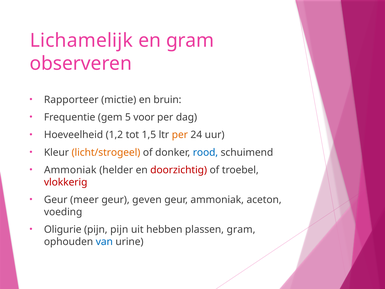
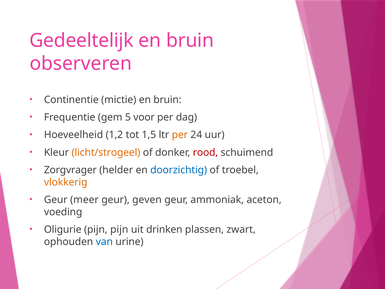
Lichamelijk: Lichamelijk -> Gedeeltelijk
gram at (190, 40): gram -> bruin
Rapporteer: Rapporteer -> Continentie
rood colour: blue -> red
Ammoniak at (70, 170): Ammoniak -> Zorgvrager
doorzichtig colour: red -> blue
vlokkerig colour: red -> orange
hebben: hebben -> drinken
plassen gram: gram -> zwart
